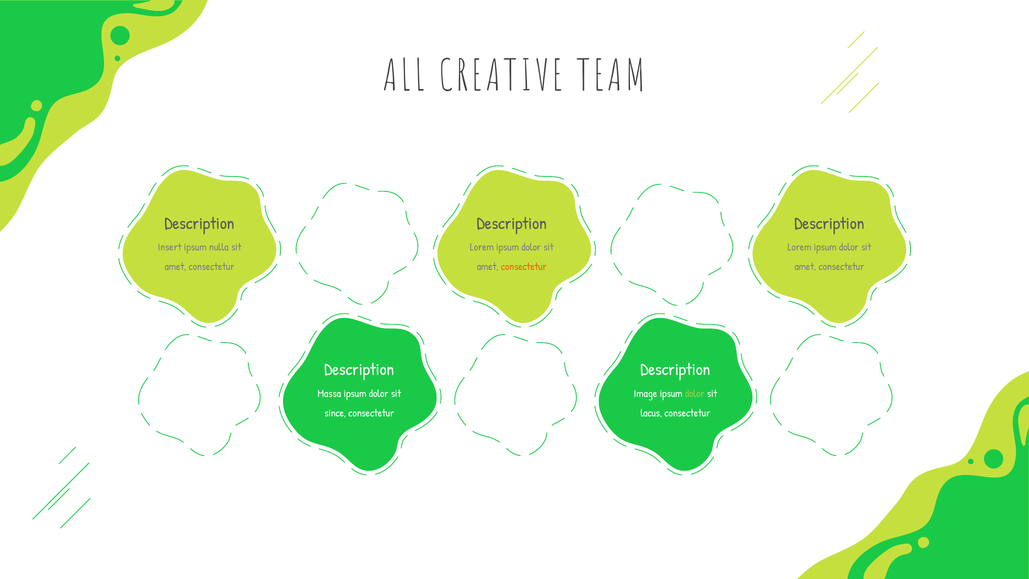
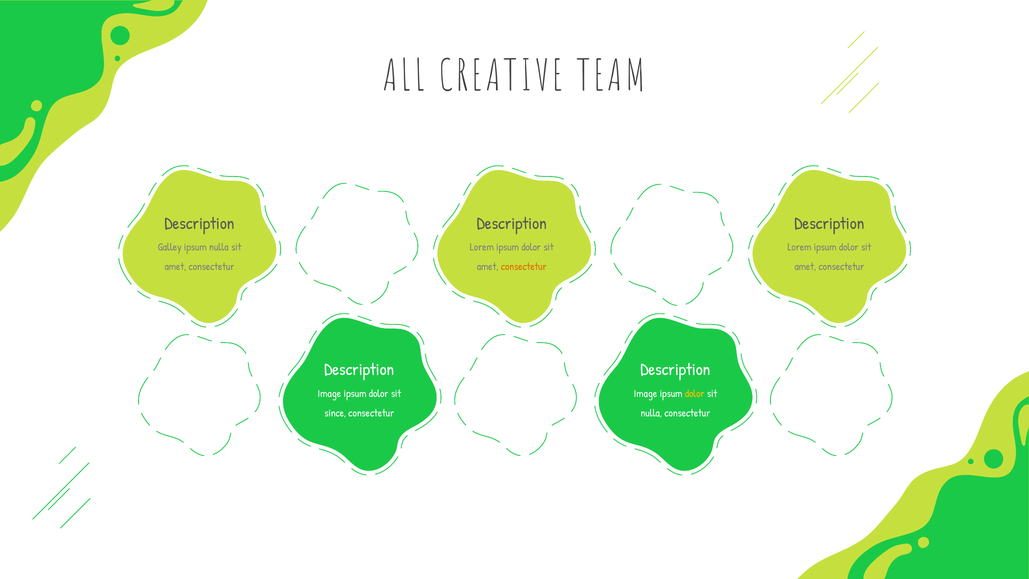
Insert: Insert -> Galley
Massa at (329, 394): Massa -> Image
dolor at (695, 394) colour: light green -> yellow
lacus at (651, 413): lacus -> nulla
